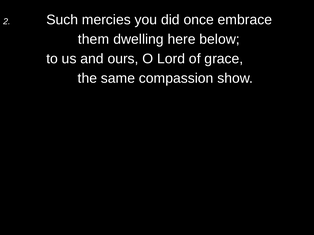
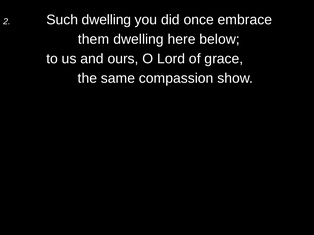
Such mercies: mercies -> dwelling
